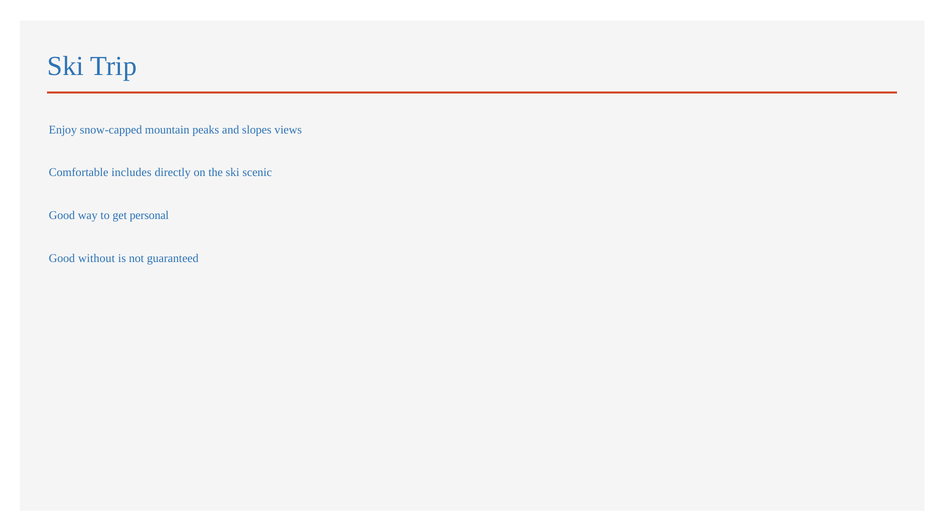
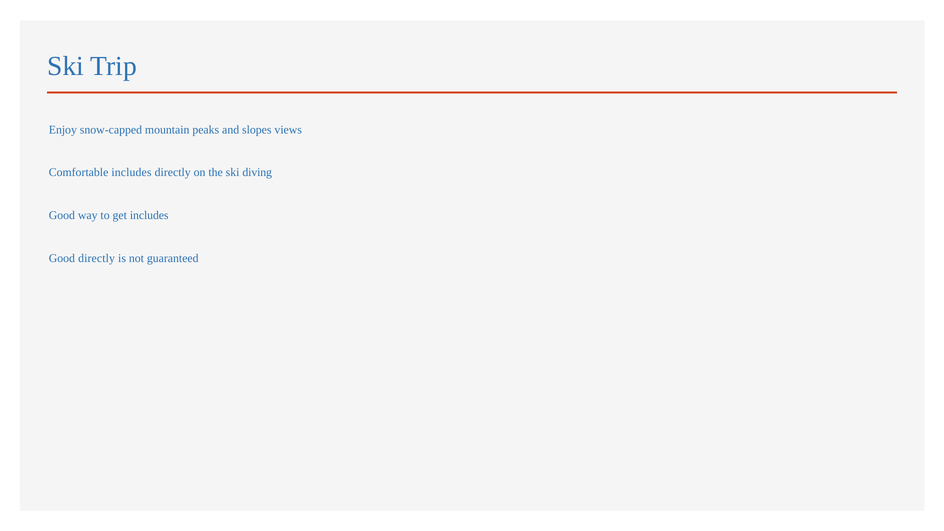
scenic: scenic -> diving
get personal: personal -> includes
Good without: without -> directly
